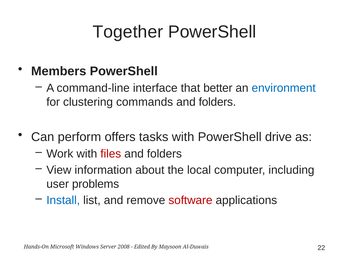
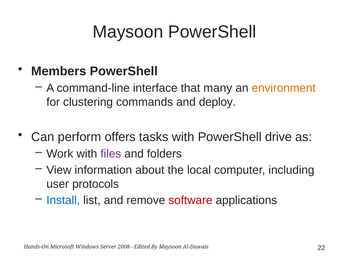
Together at (128, 32): Together -> Maysoon
better: better -> many
environment colour: blue -> orange
commands and folders: folders -> deploy
files colour: red -> purple
problems: problems -> protocols
